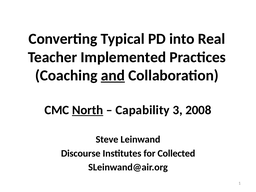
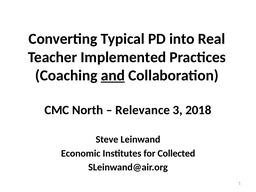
North underline: present -> none
Capability: Capability -> Relevance
2008: 2008 -> 2018
Discourse: Discourse -> Economic
